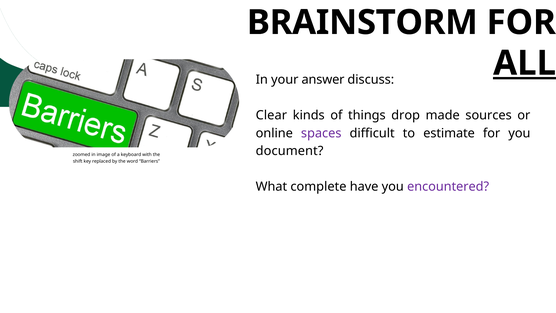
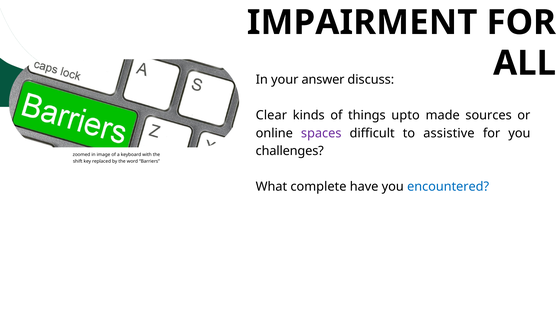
BRAINSTORM: BRAINSTORM -> IMPAIRMENT
ALL underline: present -> none
drop: drop -> upto
estimate: estimate -> assistive
document: document -> challenges
encountered colour: purple -> blue
